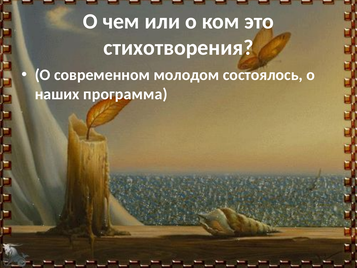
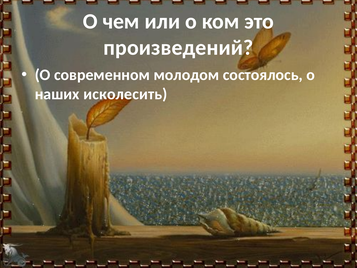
стихотворения: стихотворения -> произведений
программа: программа -> исколесить
